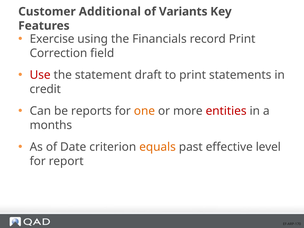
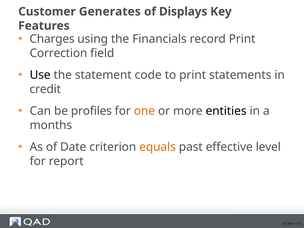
Additional: Additional -> Generates
Variants: Variants -> Displays
Exercise: Exercise -> Charges
Use colour: red -> black
draft: draft -> code
reports: reports -> profiles
entities colour: red -> black
